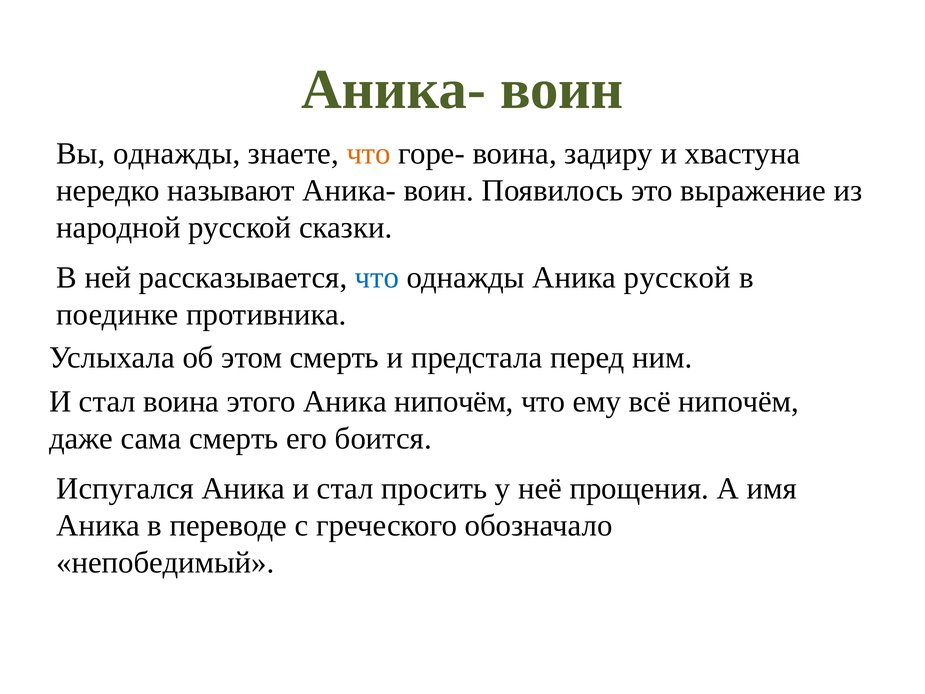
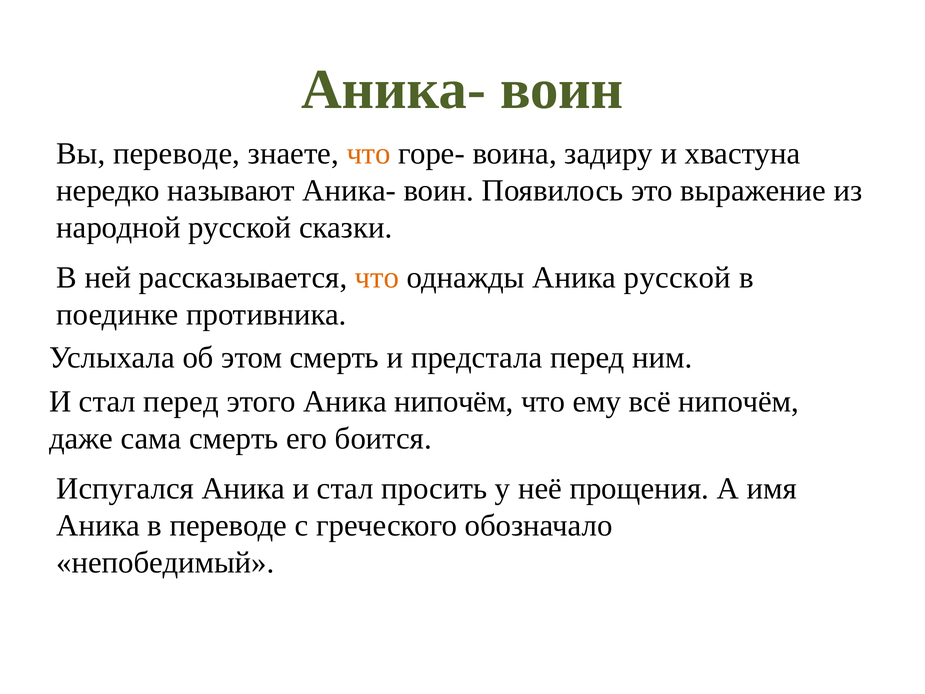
Вы однажды: однажды -> переводе
что at (377, 277) colour: blue -> orange
стал воина: воина -> перед
